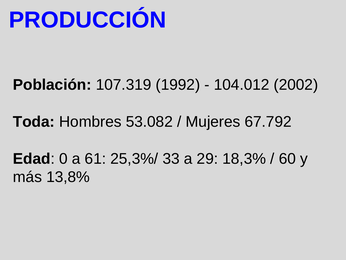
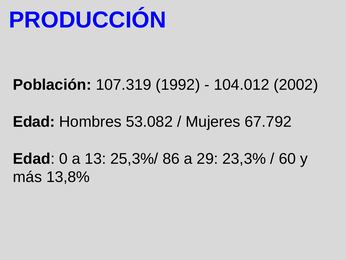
Toda at (34, 121): Toda -> Edad
61: 61 -> 13
33: 33 -> 86
18,3%: 18,3% -> 23,3%
